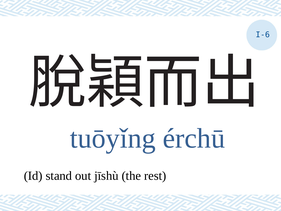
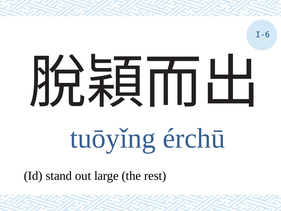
jīshù: jīshù -> large
